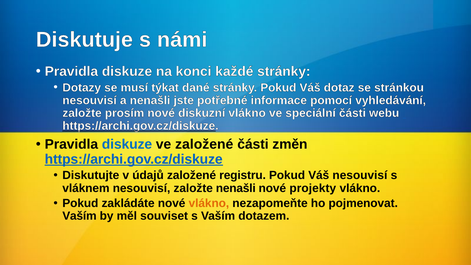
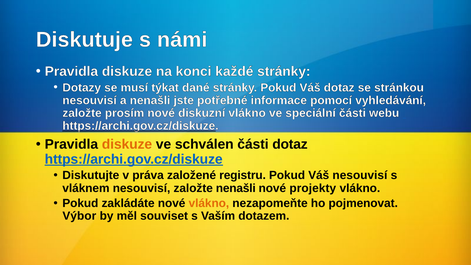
diskuze at (127, 144) colour: blue -> orange
ve založené: založené -> schválen
části změn: změn -> dotaz
údajů: údajů -> práva
Vaším at (79, 216): Vaším -> Výbor
